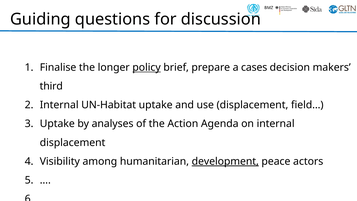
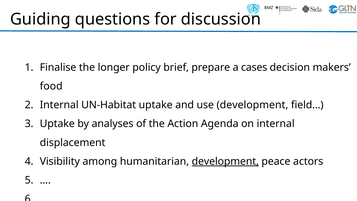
policy underline: present -> none
third: third -> food
use displacement: displacement -> development
